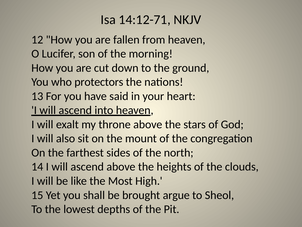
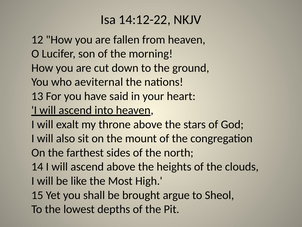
14:12-71: 14:12-71 -> 14:12-22
protectors: protectors -> aeviternal
